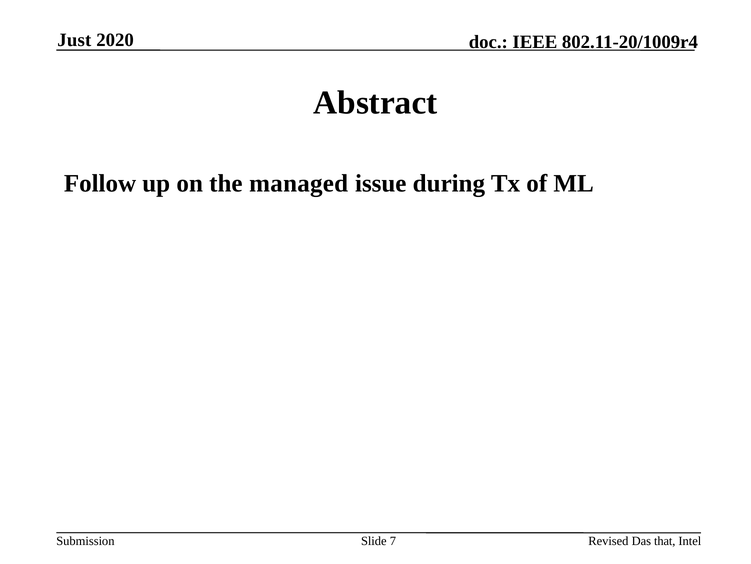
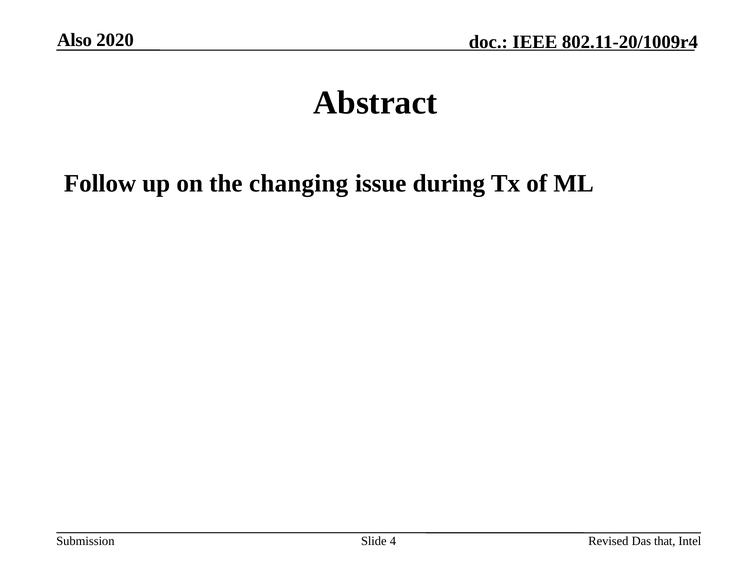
Just: Just -> Also
managed: managed -> changing
7: 7 -> 4
